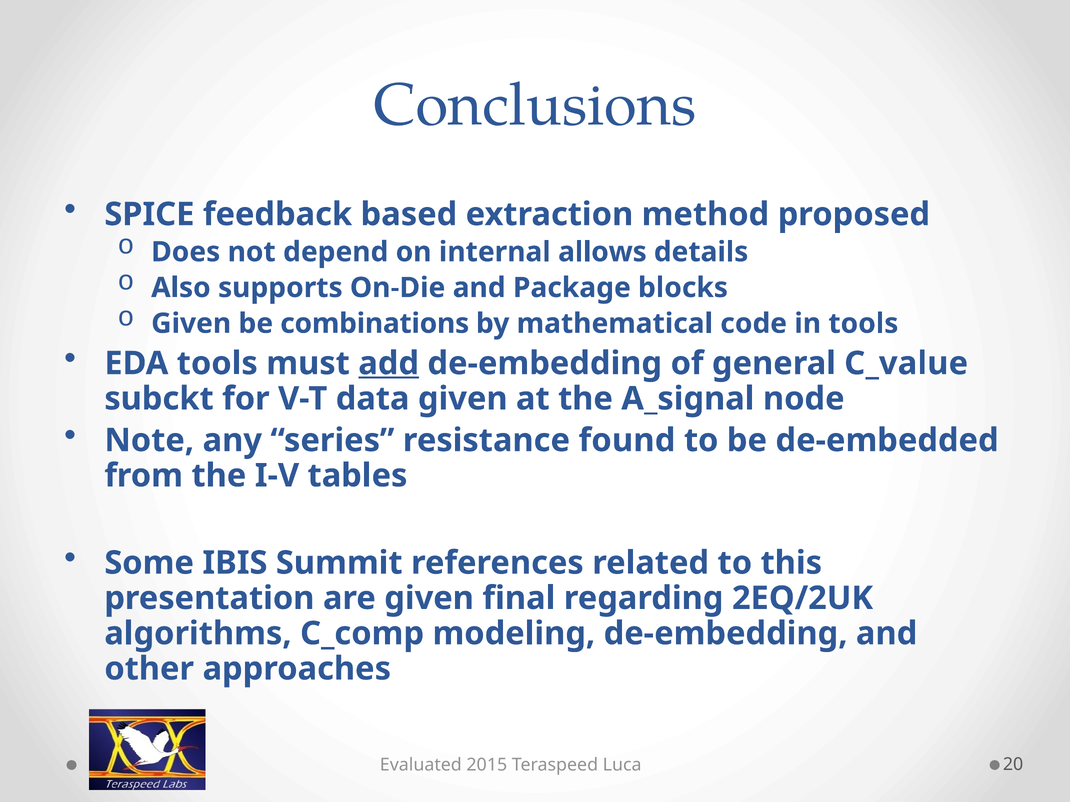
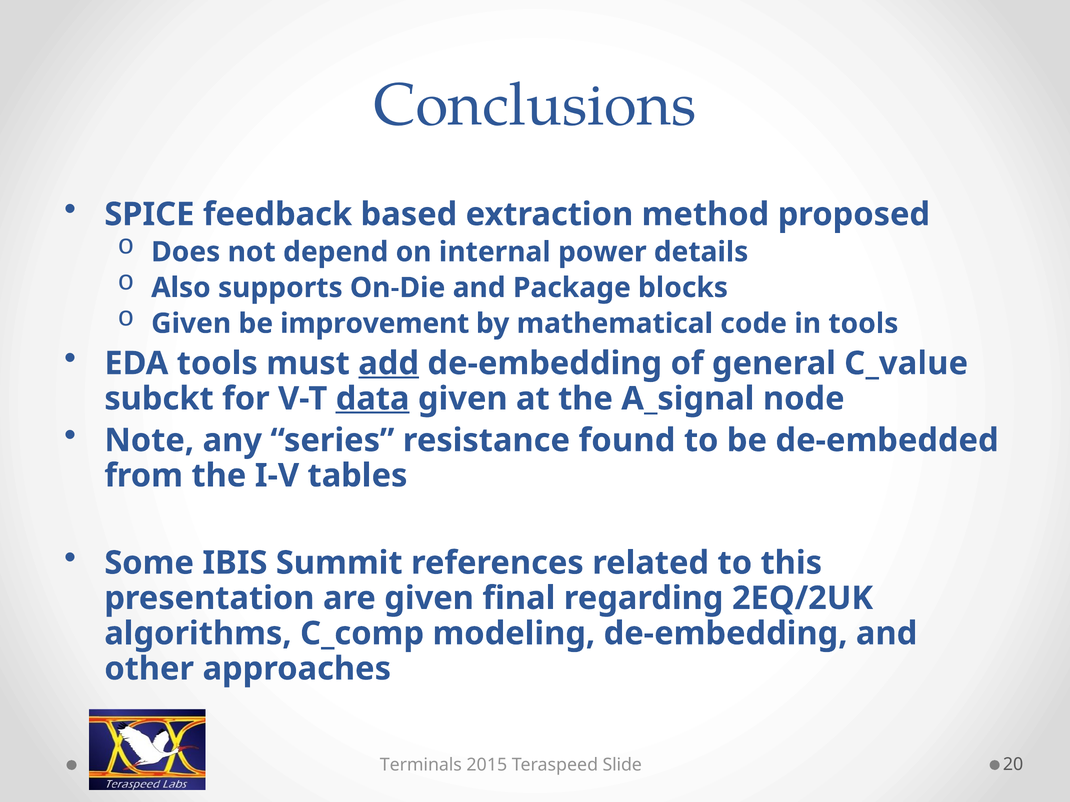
allows: allows -> power
combinations: combinations -> improvement
data underline: none -> present
Evaluated: Evaluated -> Terminals
Luca: Luca -> Slide
